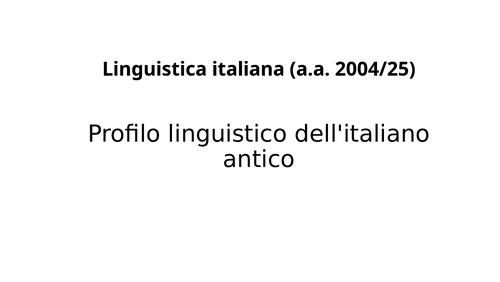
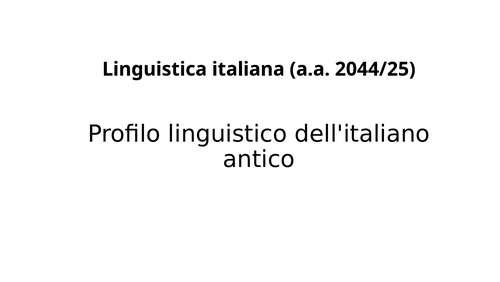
2004/25: 2004/25 -> 2044/25
